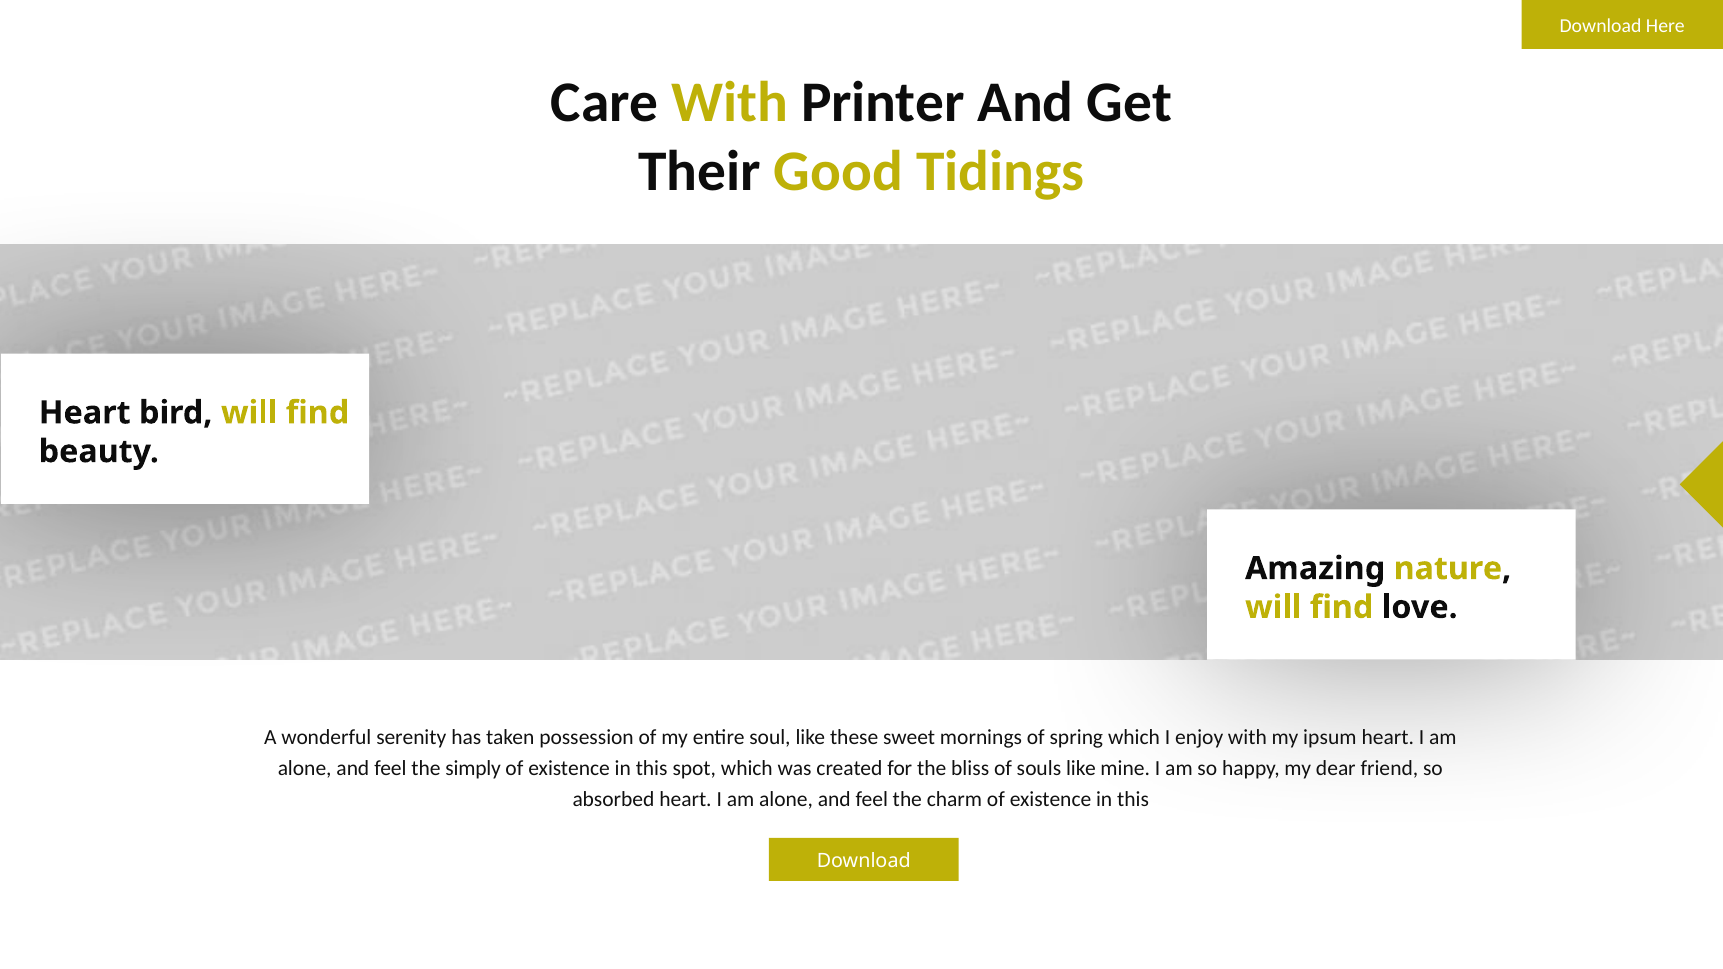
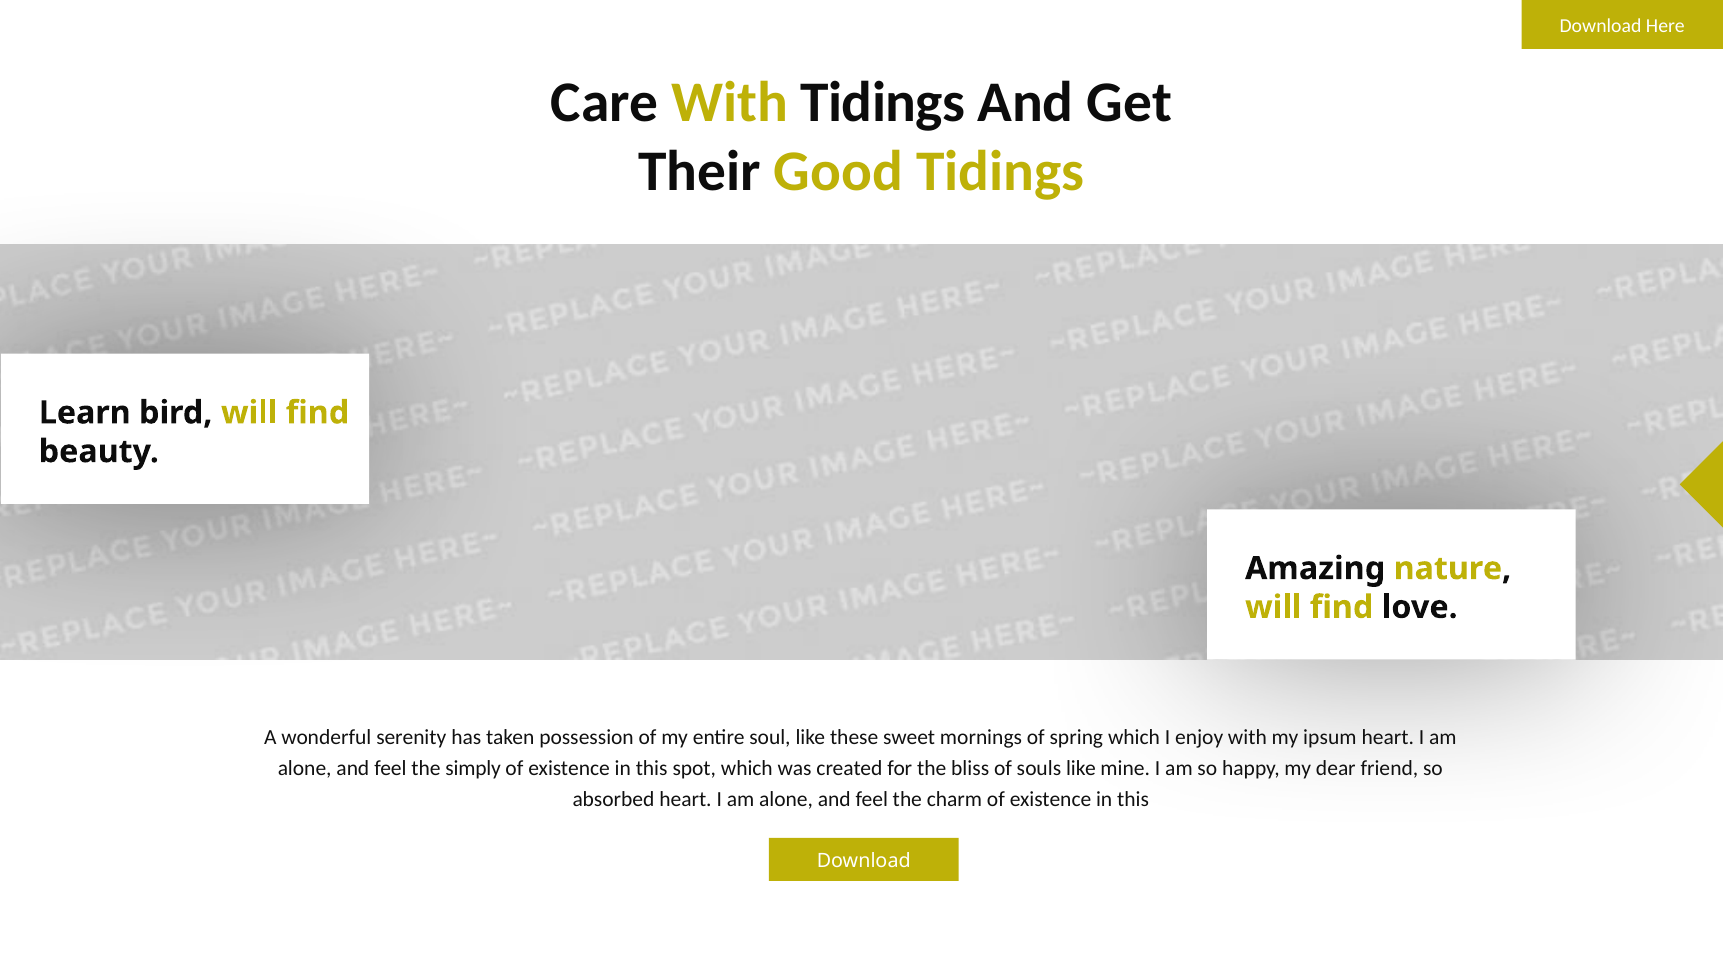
With Printer: Printer -> Tidings
Heart at (85, 413): Heart -> Learn
